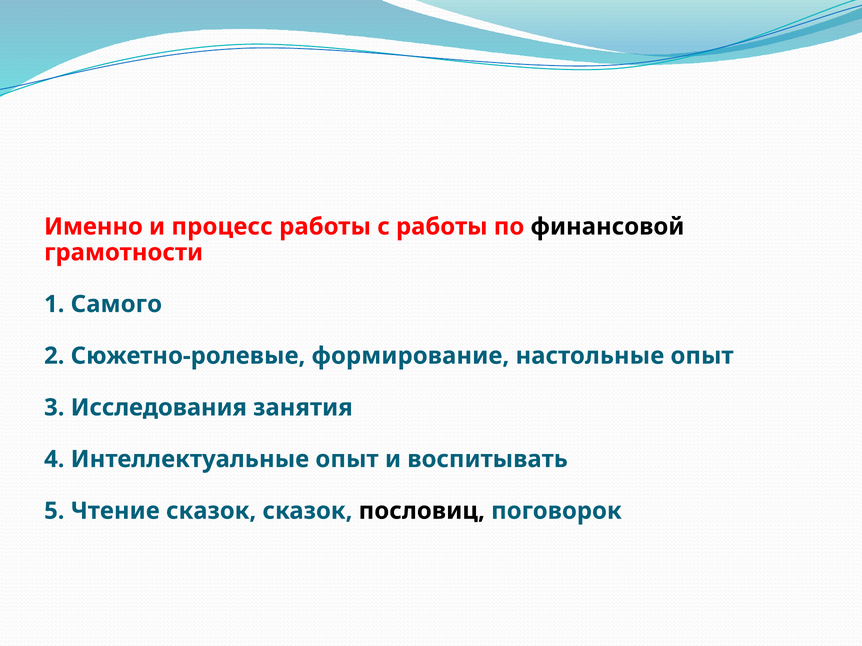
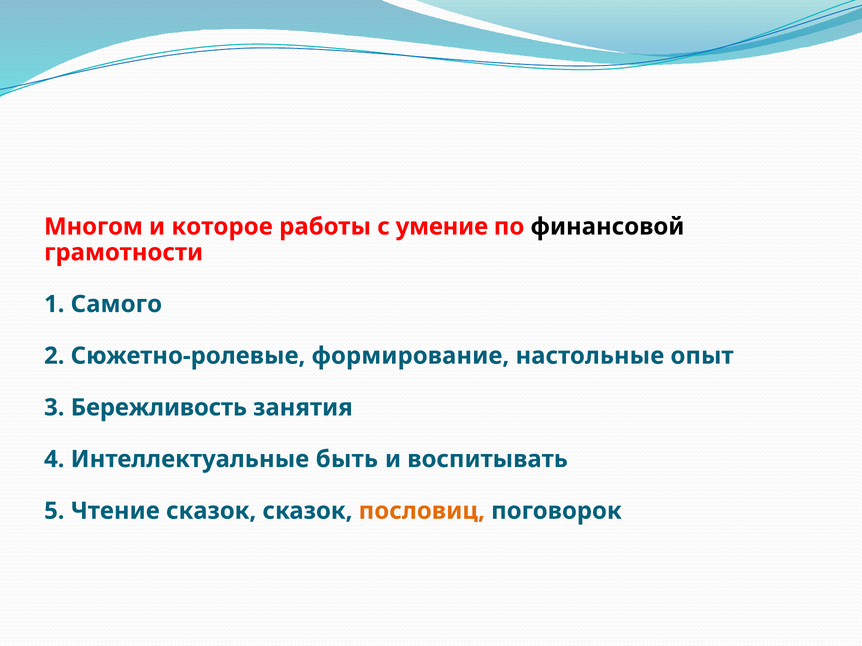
Именно: Именно -> Многом
процесс: процесс -> которое
с работы: работы -> умение
Исследования: Исследования -> Бережливость
Интеллектуальные опыт: опыт -> быть
пословиц colour: black -> orange
